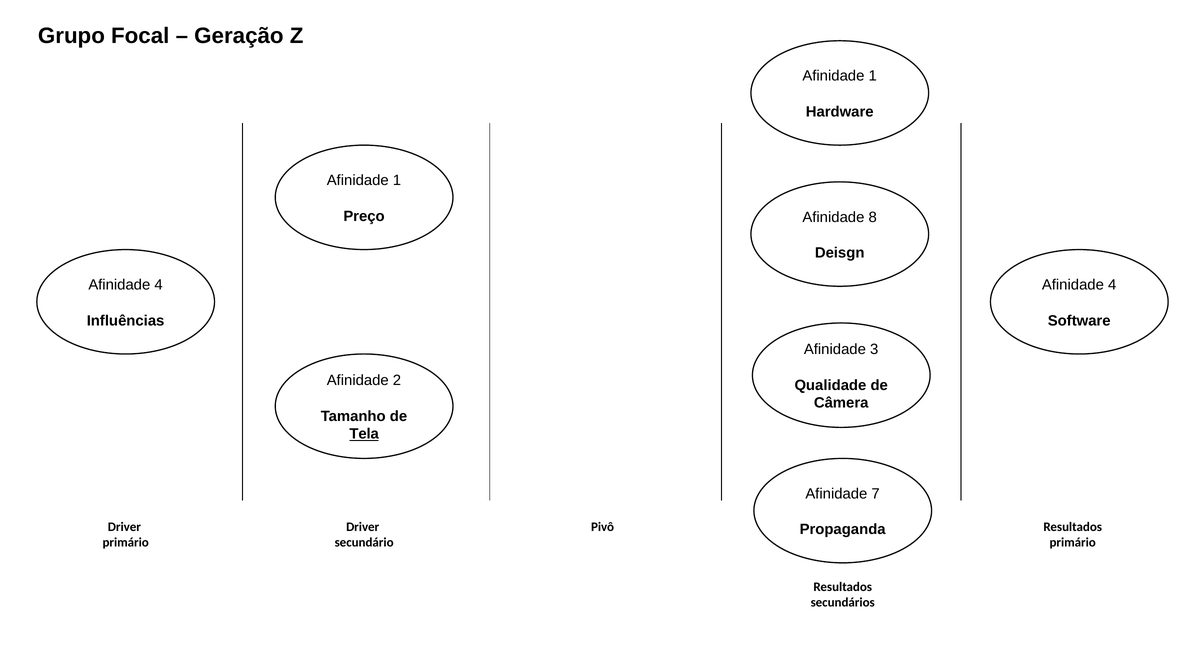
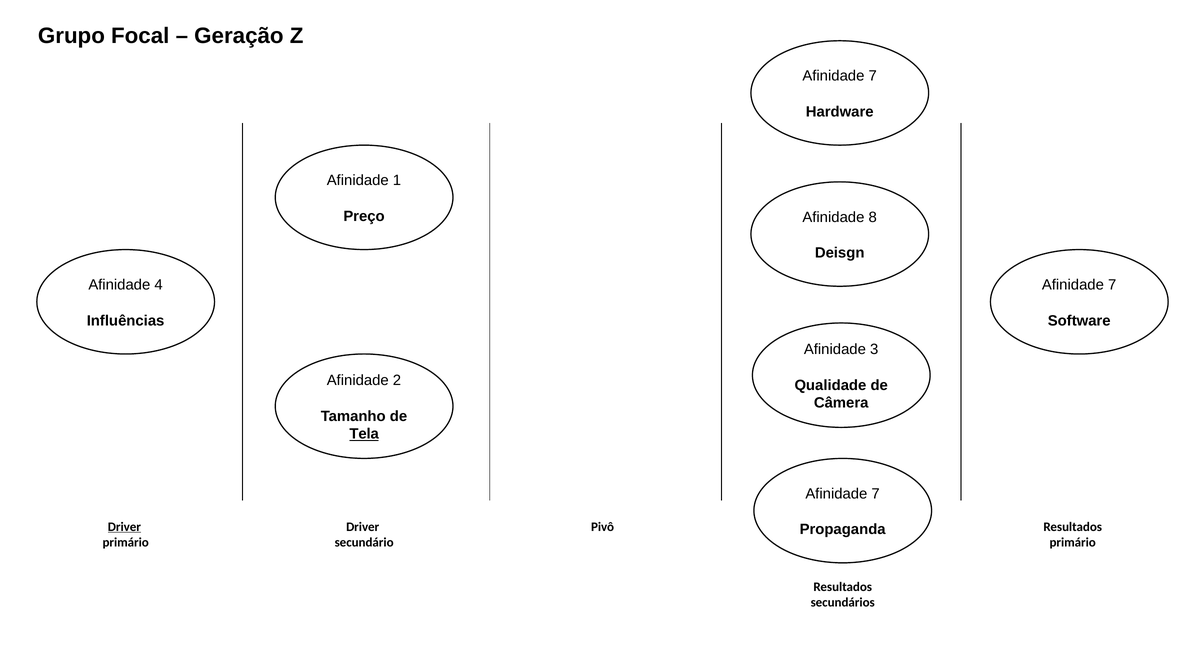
1 at (873, 76): 1 -> 7
4 at (1112, 285): 4 -> 7
Driver at (124, 527) underline: none -> present
